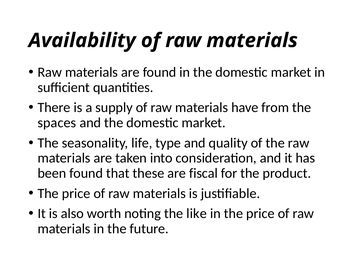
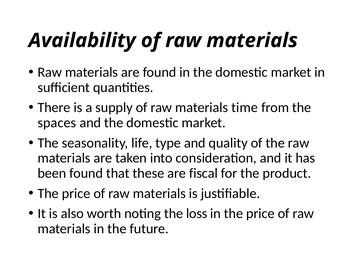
have: have -> time
like: like -> loss
